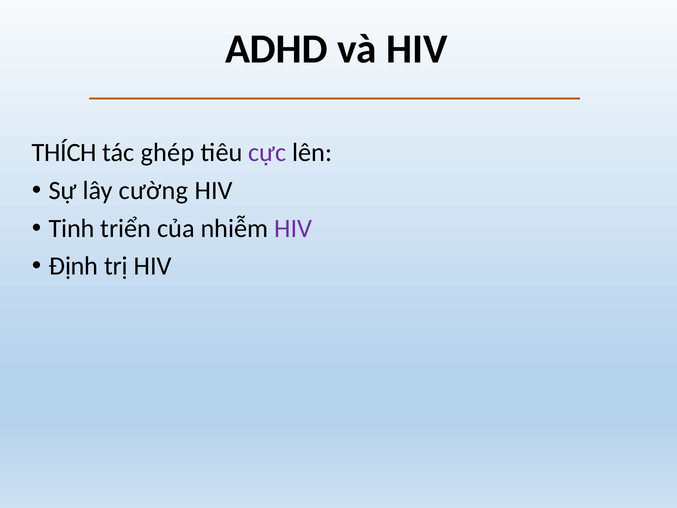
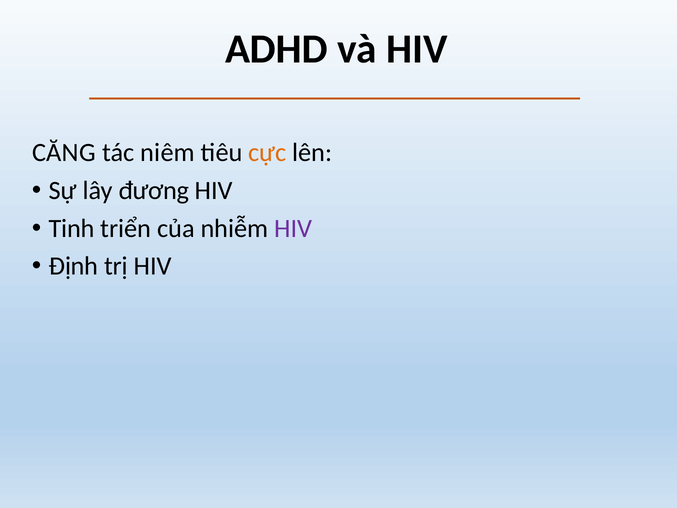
THÍCH: THÍCH -> CĂNG
ghép: ghép -> niêm
cực colour: purple -> orange
cường: cường -> đương
